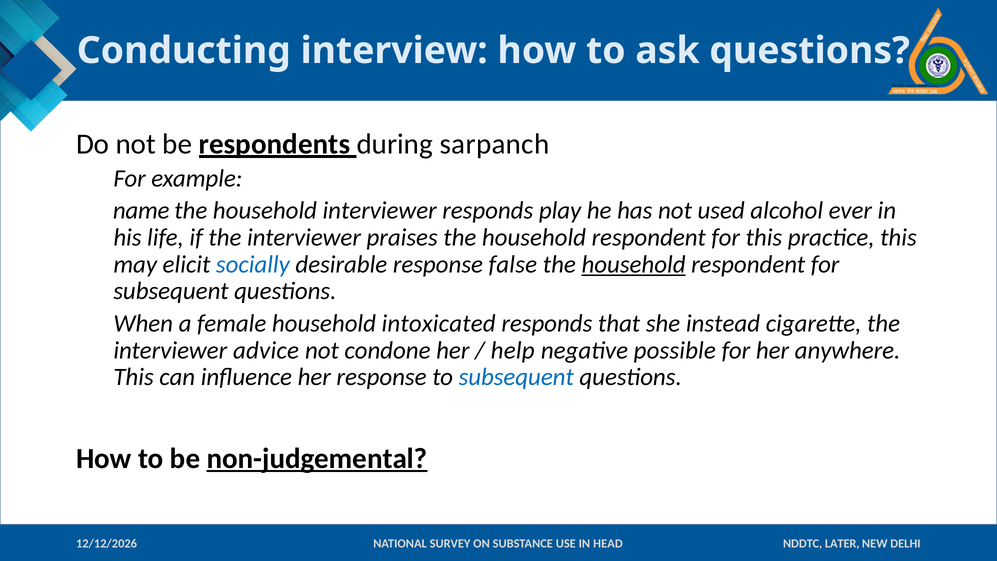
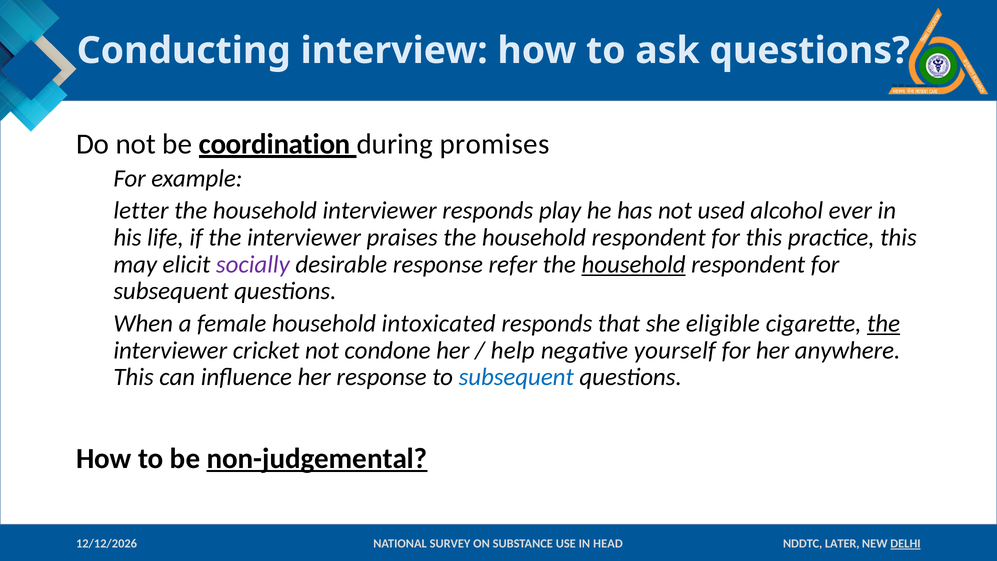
respondents: respondents -> coordination
sarpanch: sarpanch -> promises
name: name -> letter
socially colour: blue -> purple
false: false -> refer
instead: instead -> eligible
the at (884, 323) underline: none -> present
advice: advice -> cricket
possible: possible -> yourself
DELHI underline: none -> present
